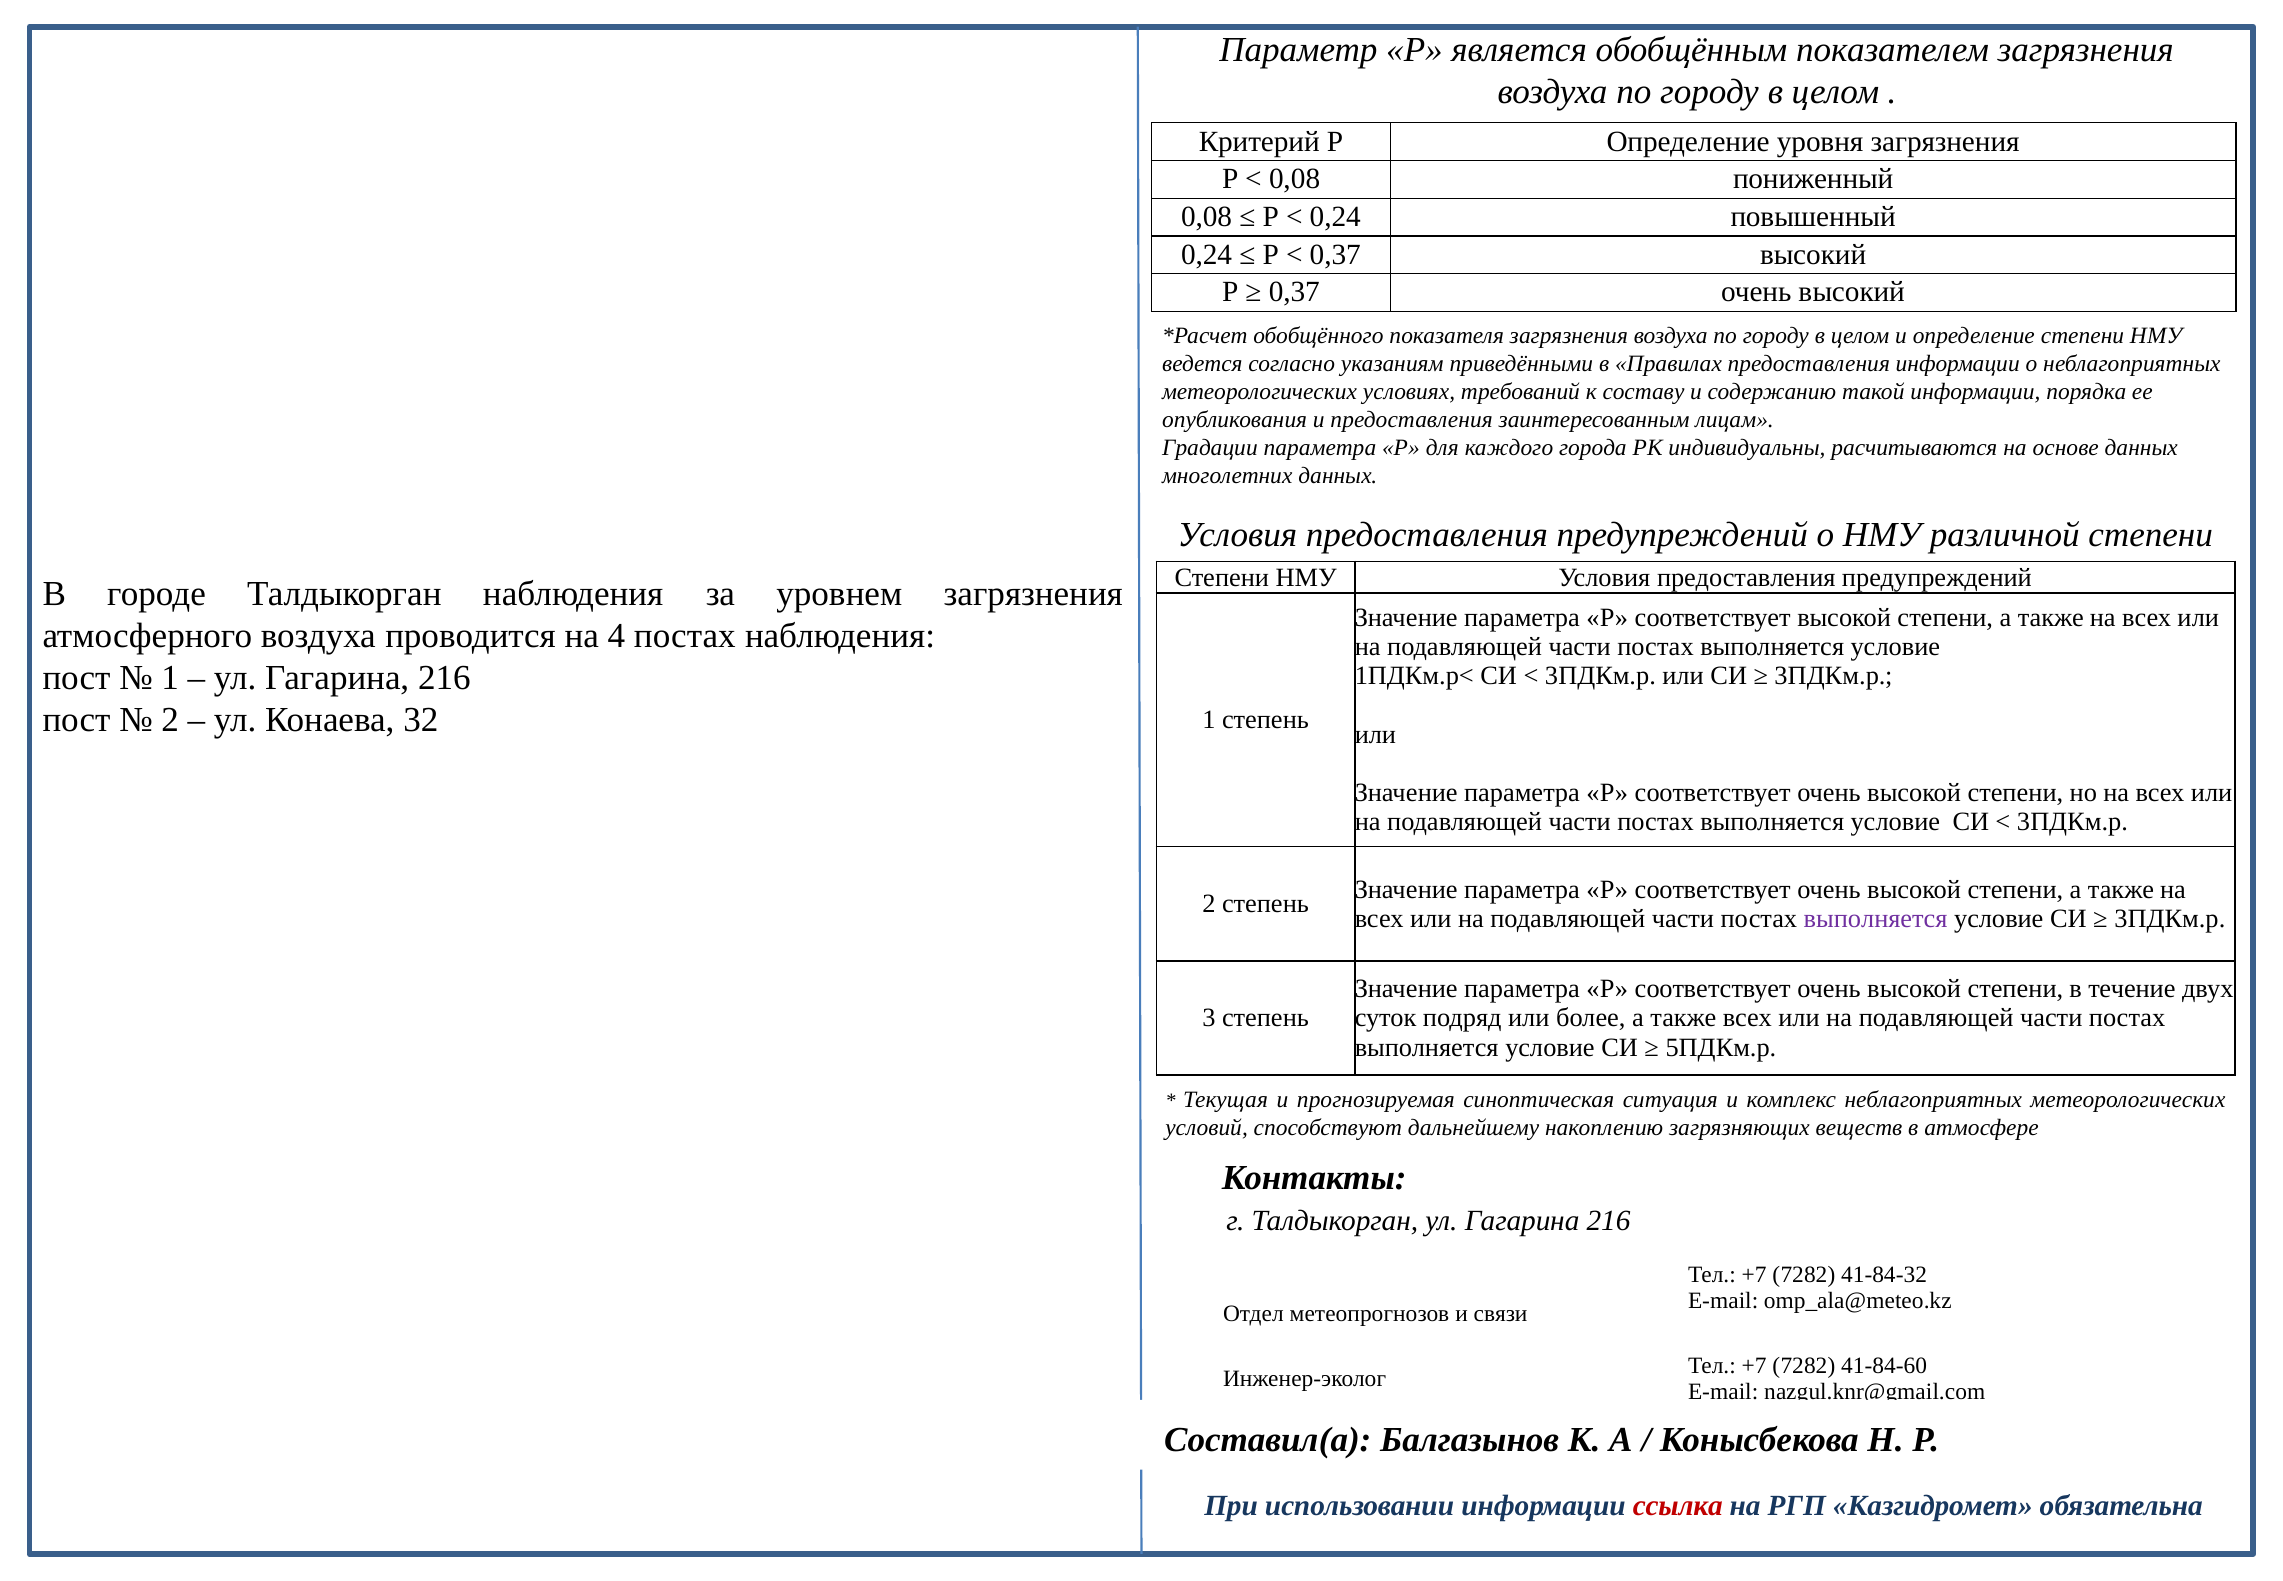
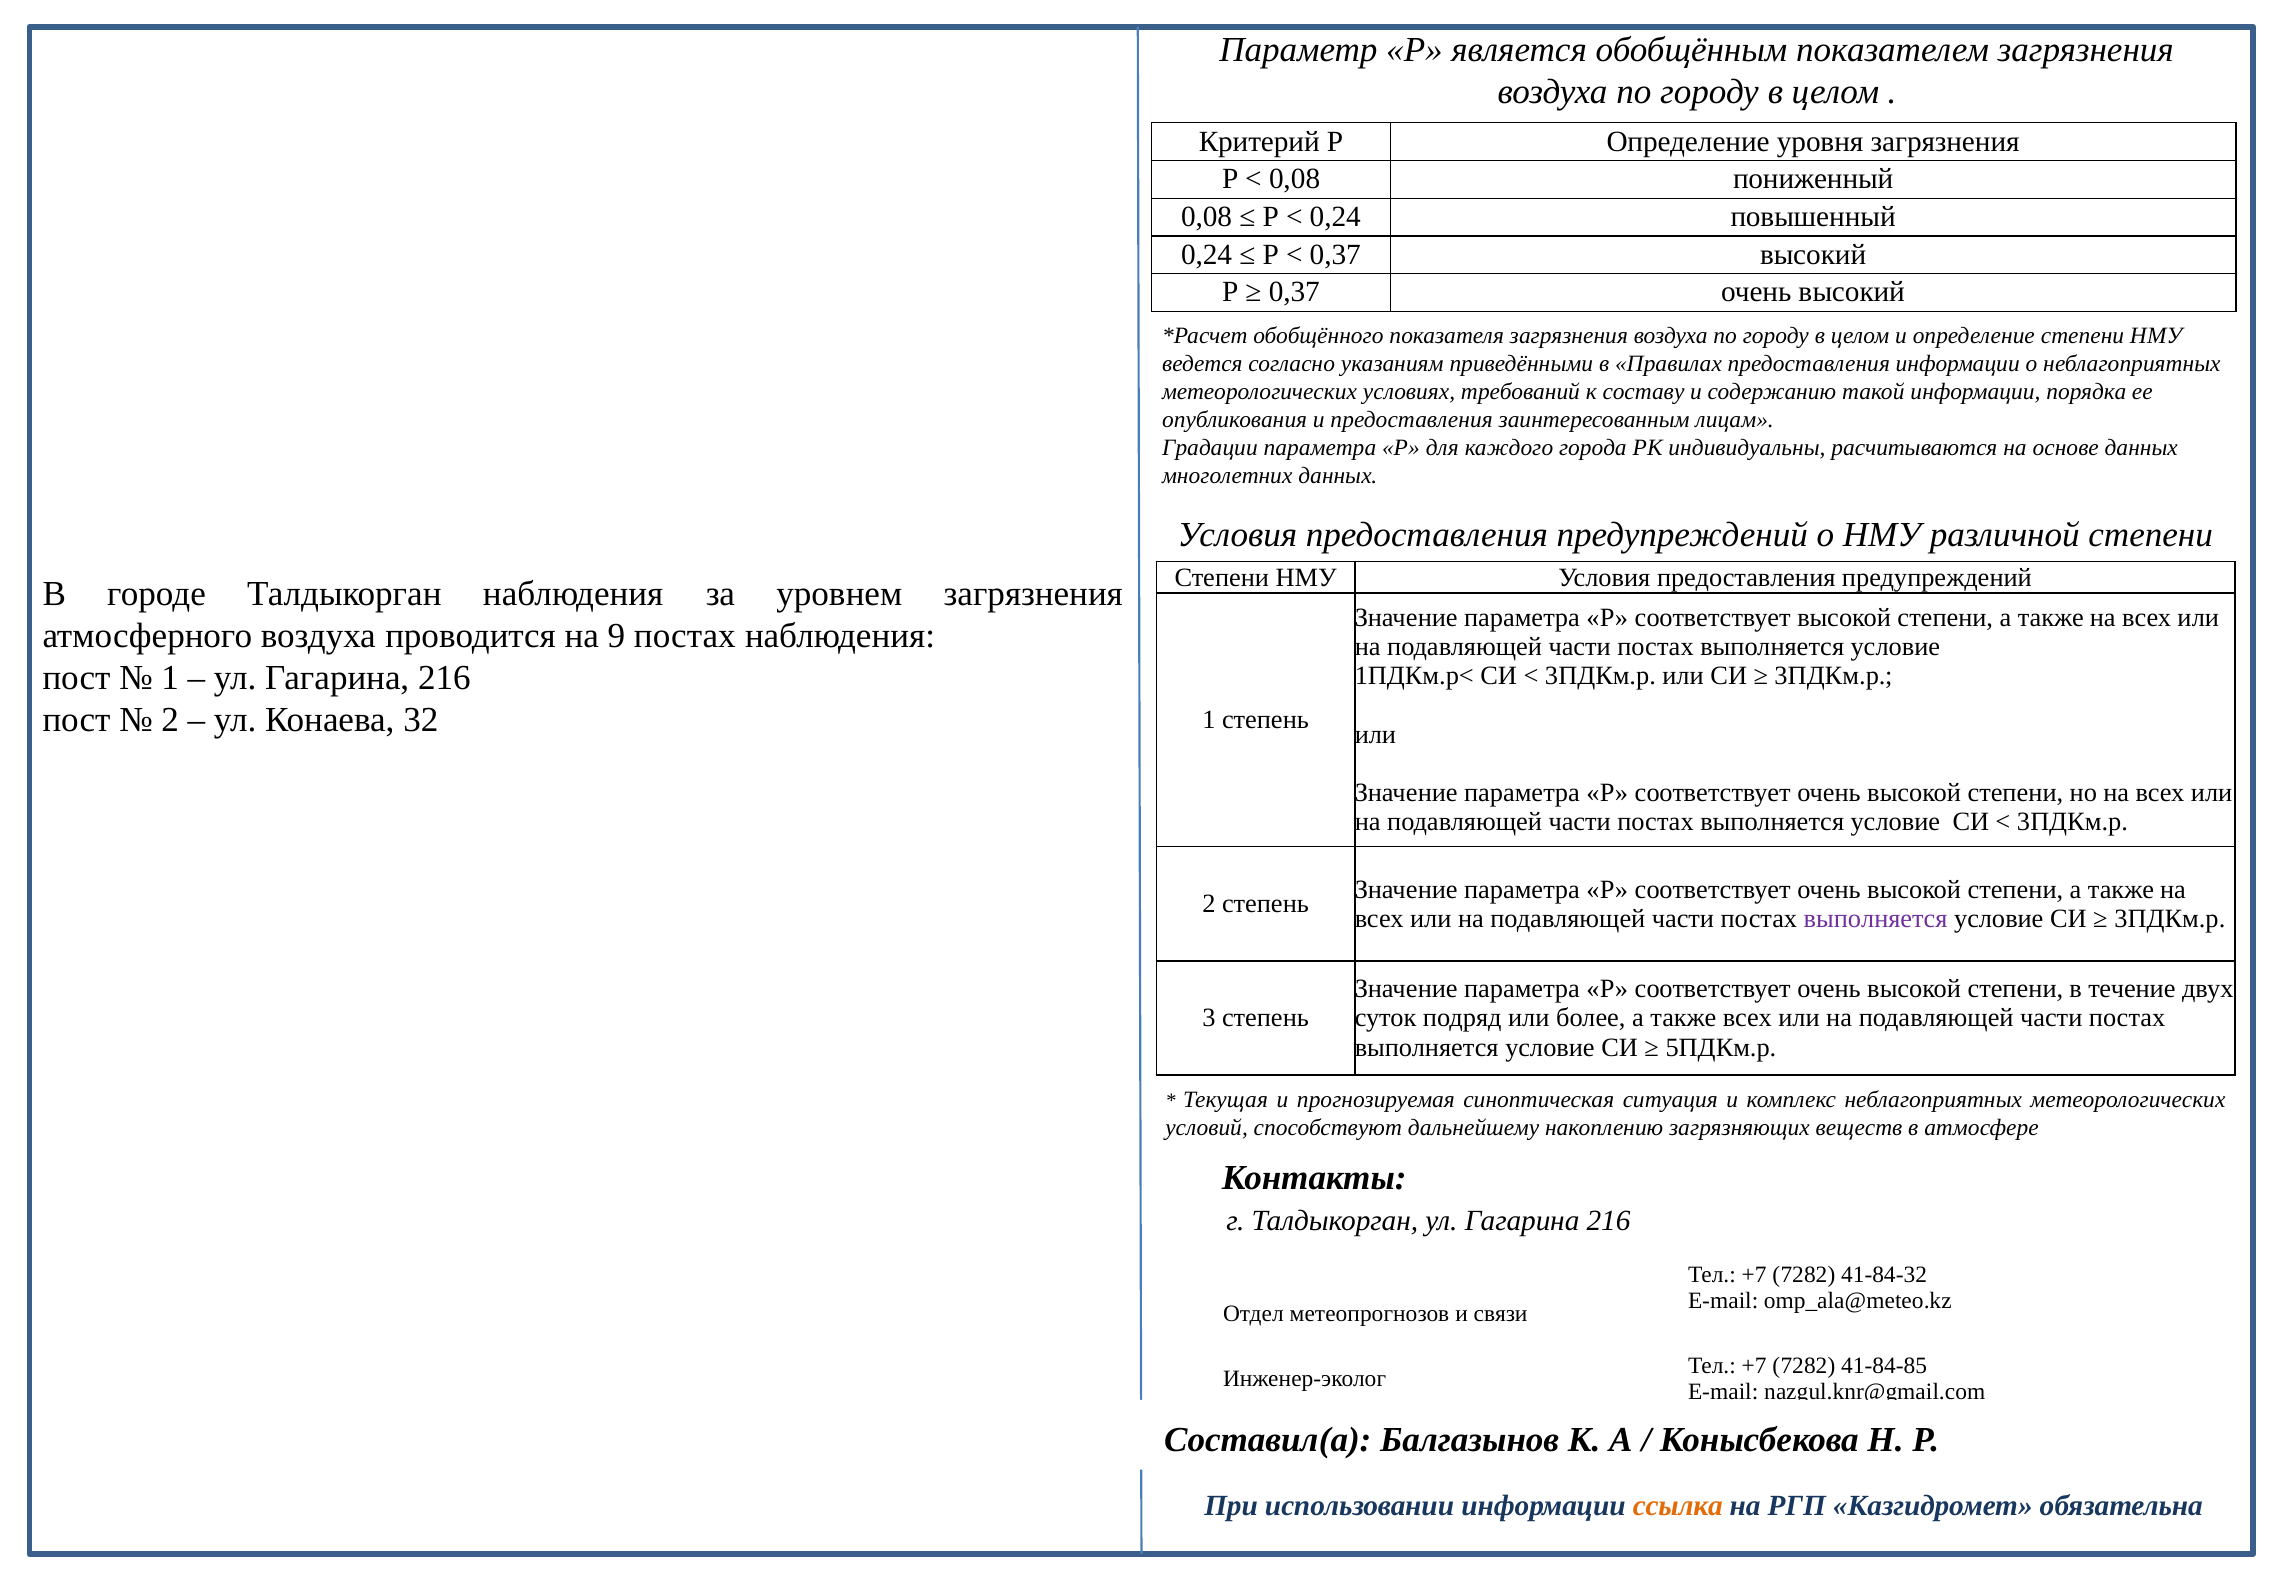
4: 4 -> 9
41-84-60: 41-84-60 -> 41-84-85
ссылка colour: red -> orange
